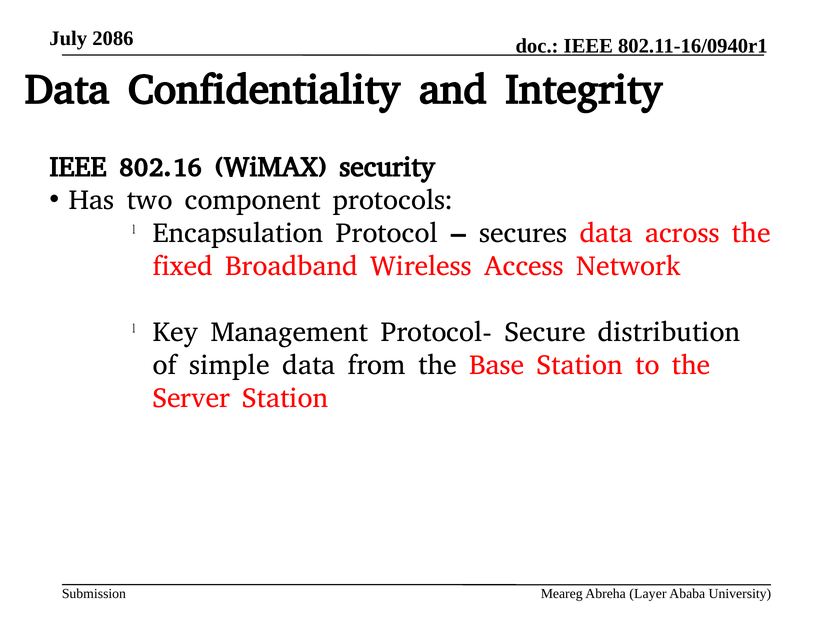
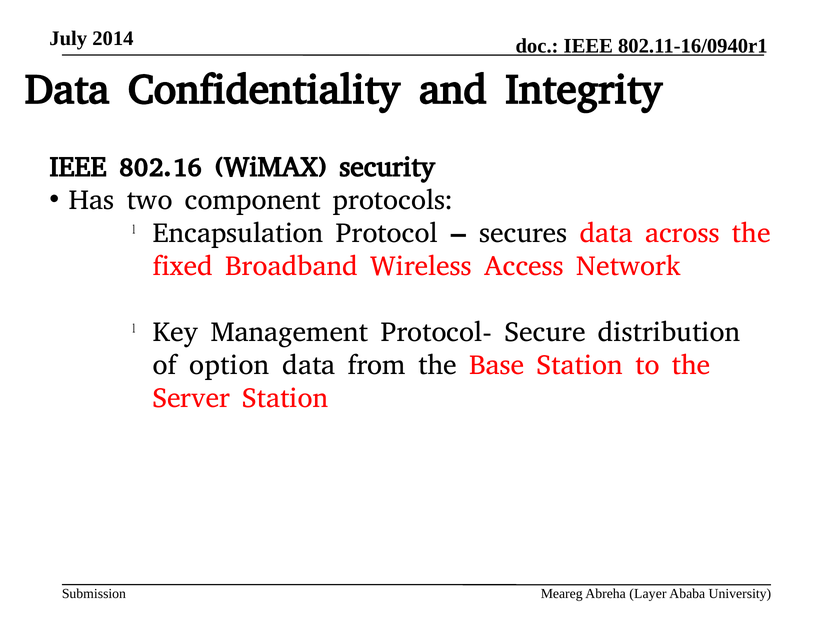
2086: 2086 -> 2014
simple: simple -> option
